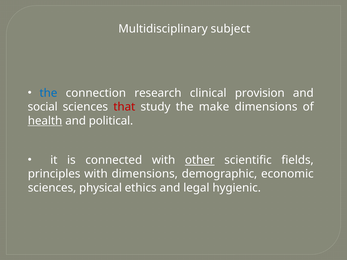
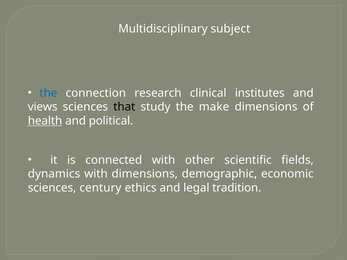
provision: provision -> institutes
social: social -> views
that colour: red -> black
other underline: present -> none
principles: principles -> dynamics
physical: physical -> century
hygienic: hygienic -> tradition
